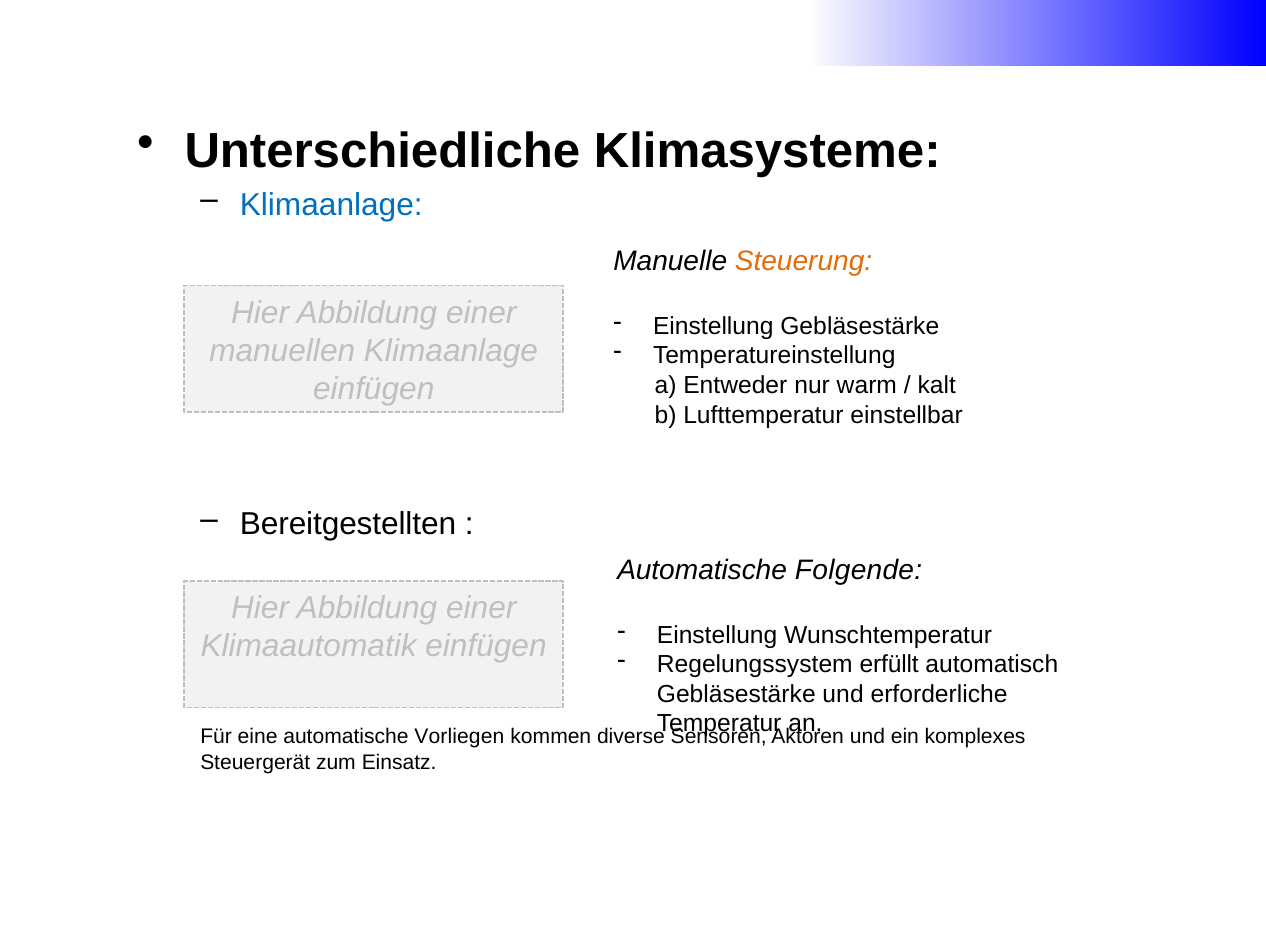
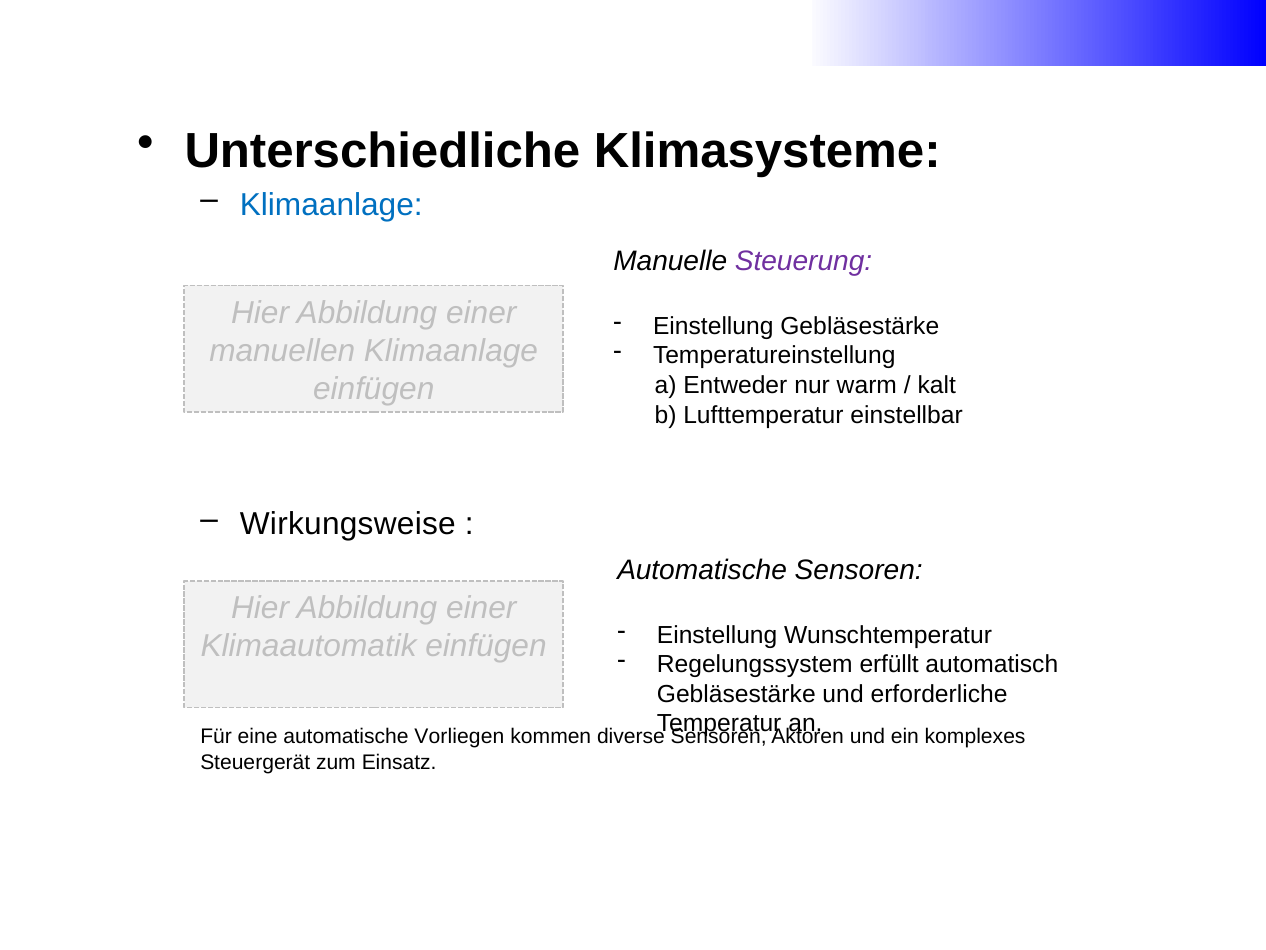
Steuerung colour: orange -> purple
Bereitgestellten: Bereitgestellten -> Wirkungsweise
Automatische Folgende: Folgende -> Sensoren
